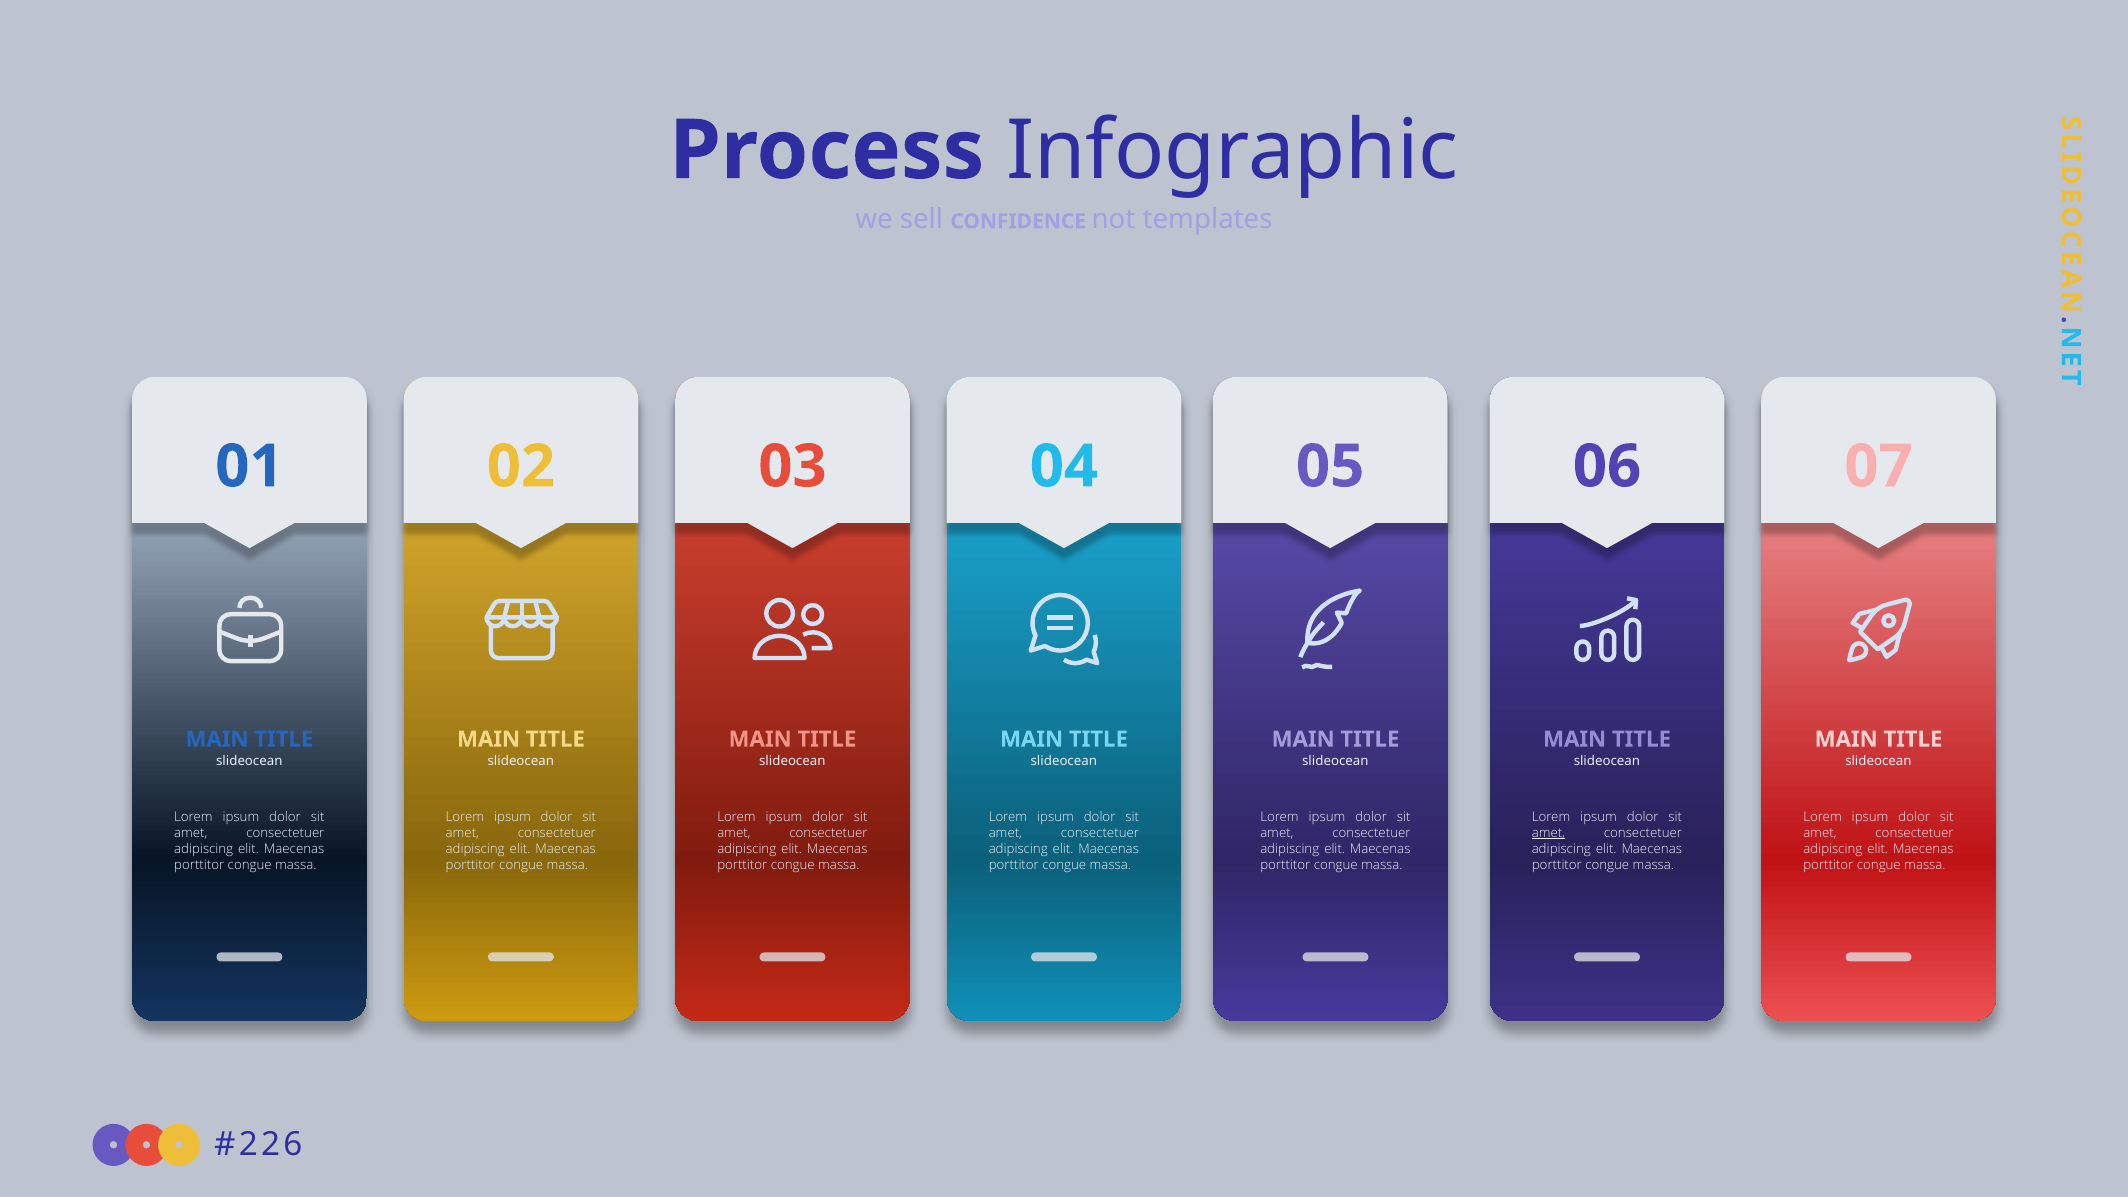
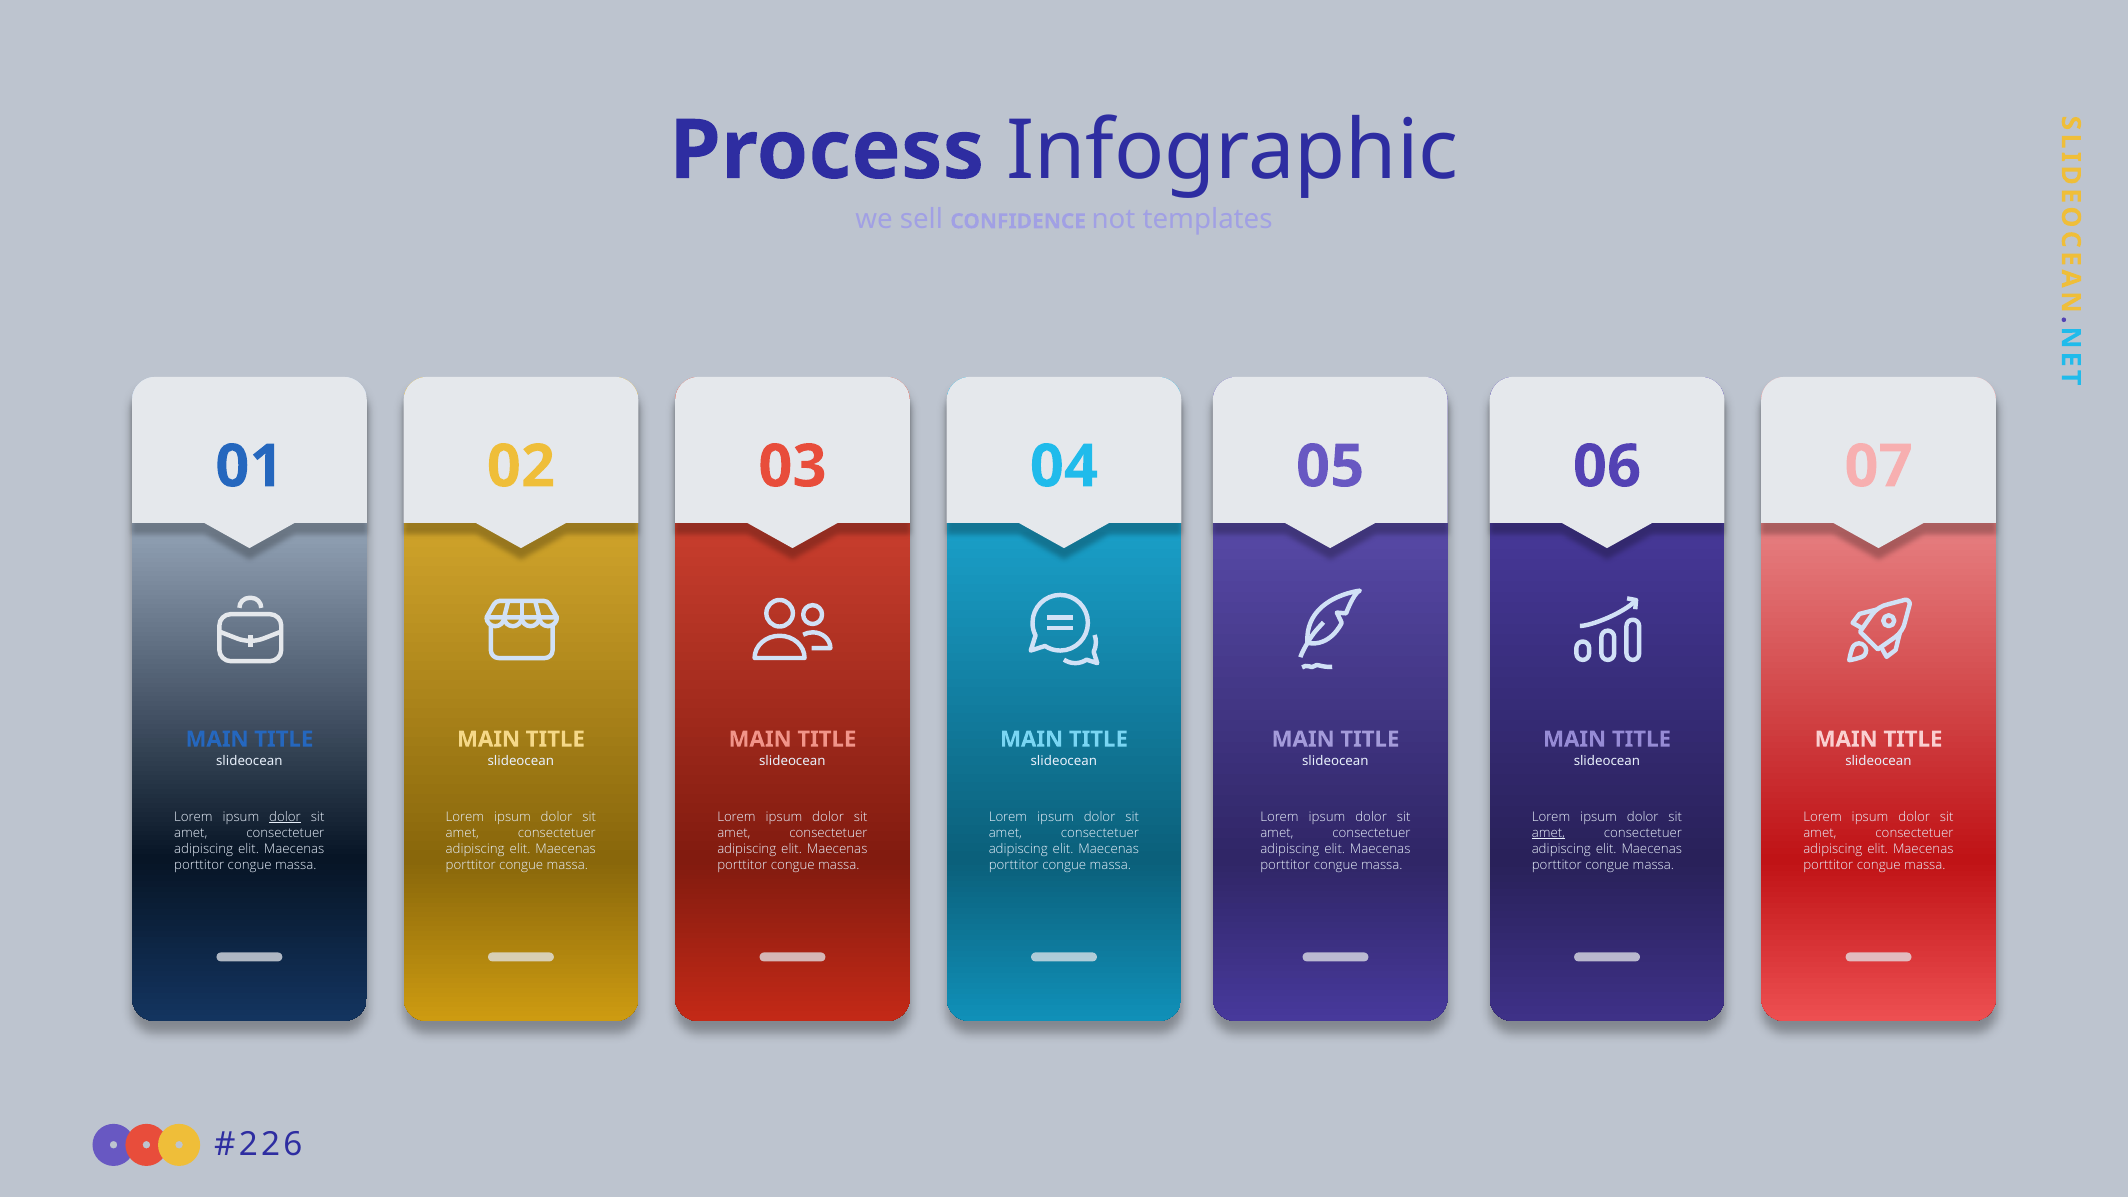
dolor at (285, 817) underline: none -> present
